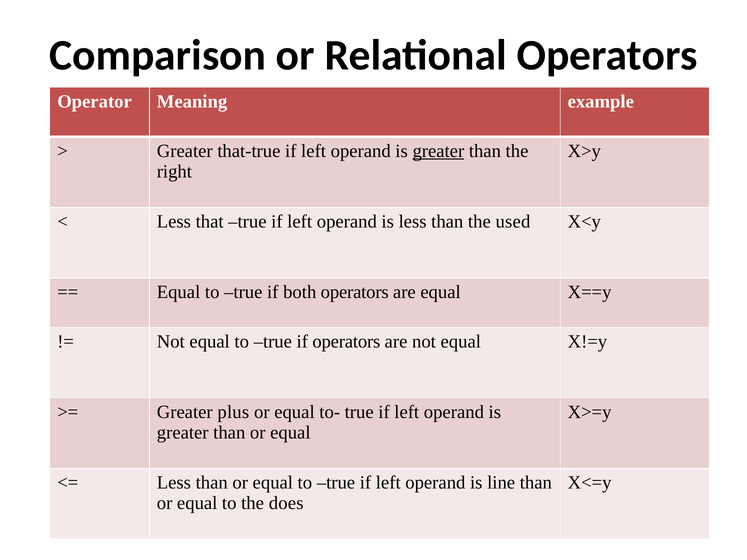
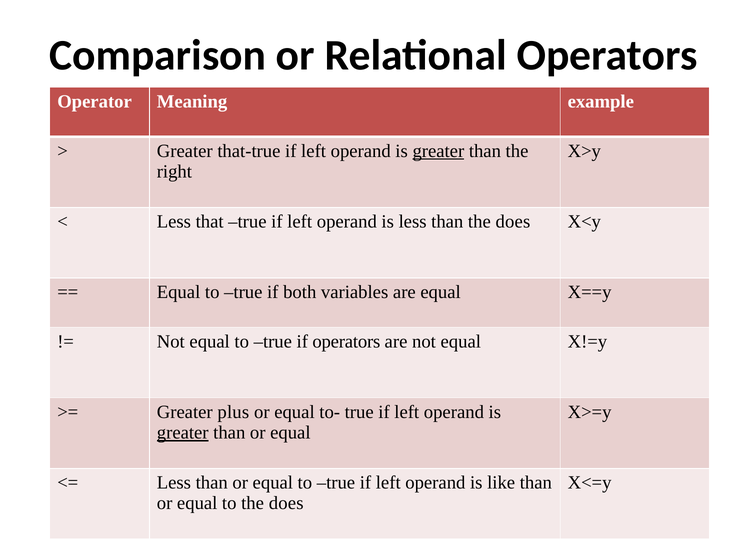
than the used: used -> does
both operators: operators -> variables
greater at (183, 433) underline: none -> present
line: line -> like
